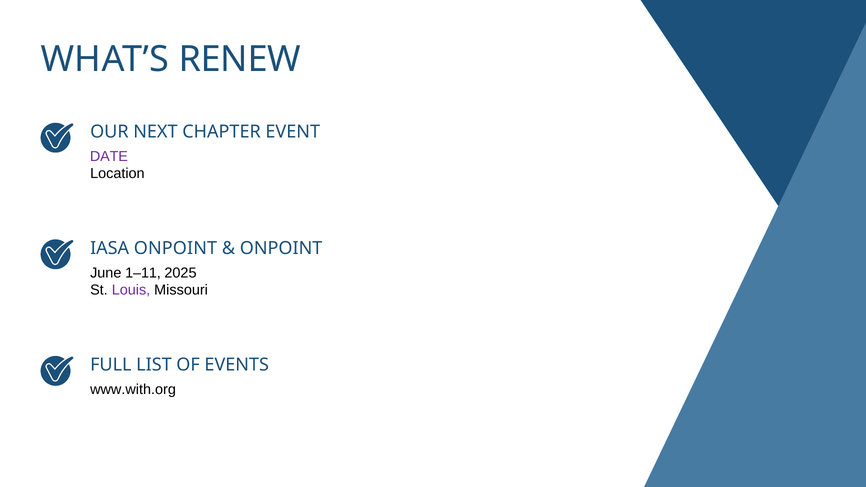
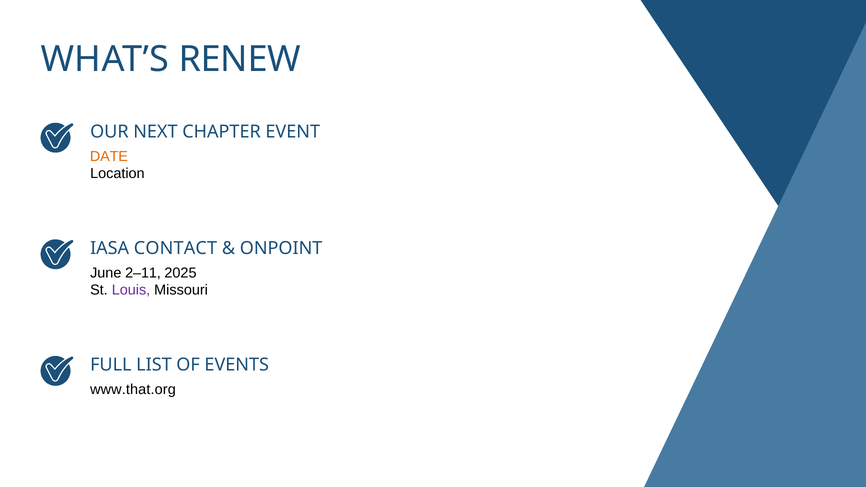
DATE colour: purple -> orange
IASA ONPOINT: ONPOINT -> CONTACT
1–11: 1–11 -> 2–11
www.with.org: www.with.org -> www.that.org
